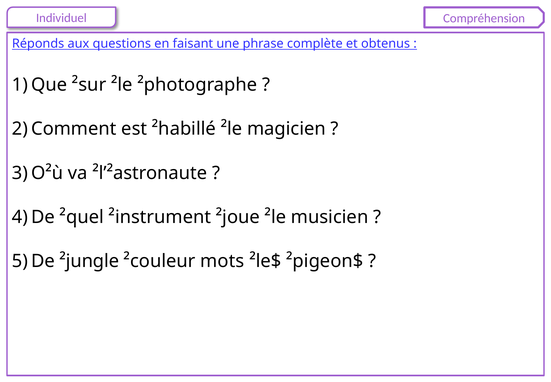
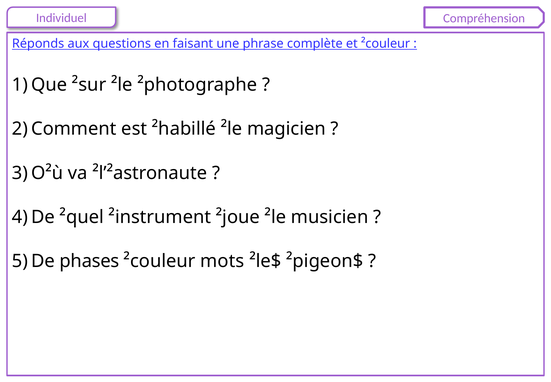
et obtenus: obtenus -> ²couleur
²jungle: ²jungle -> phases
